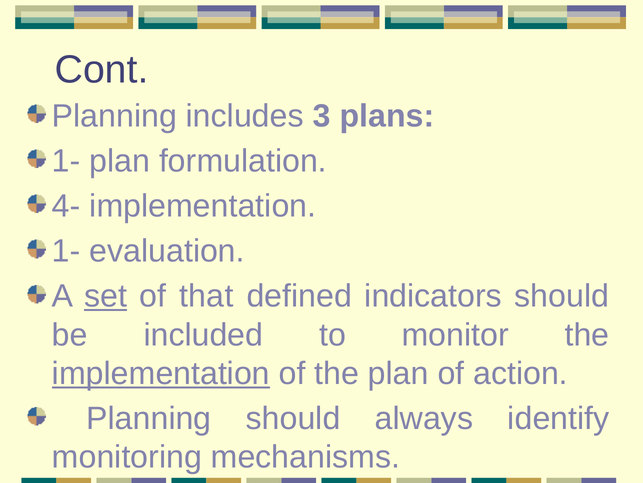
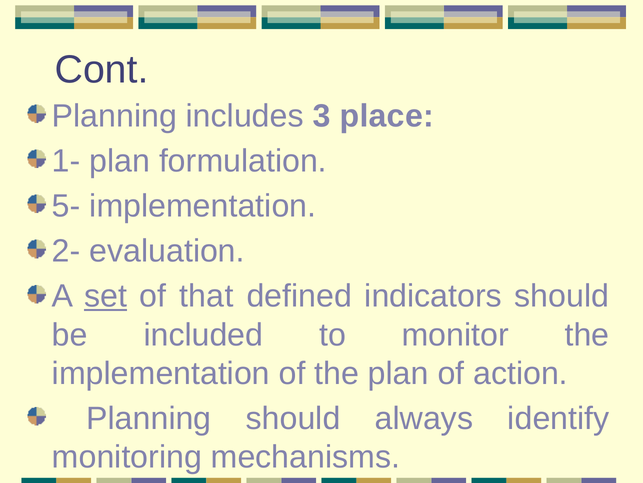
plans: plans -> place
4-: 4- -> 5-
1- at (66, 251): 1- -> 2-
implementation at (161, 373) underline: present -> none
